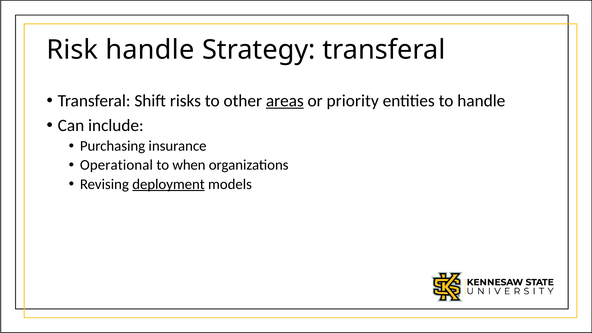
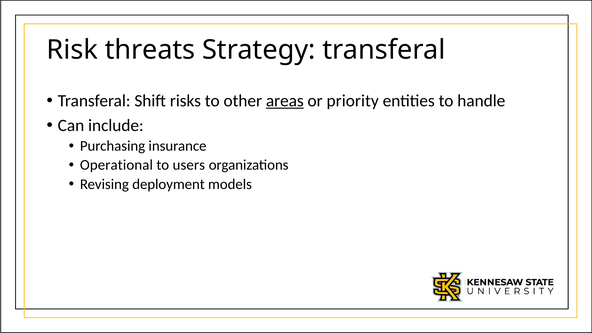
Risk handle: handle -> threats
when: when -> users
deployment underline: present -> none
